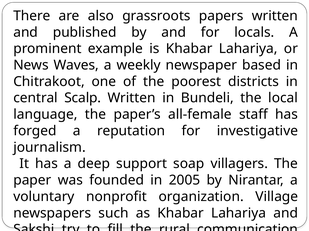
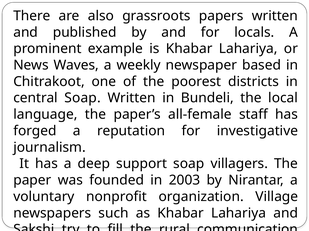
central Scalp: Scalp -> Soap
2005: 2005 -> 2003
